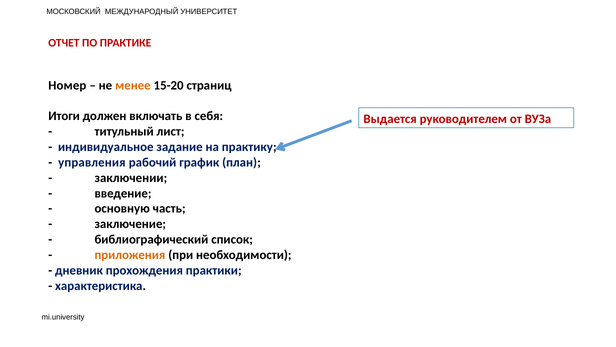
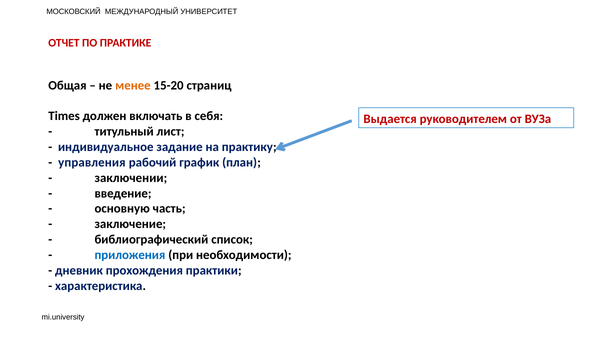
Номер: Номер -> Общая
Итоги: Итоги -> Times
приложения colour: orange -> blue
